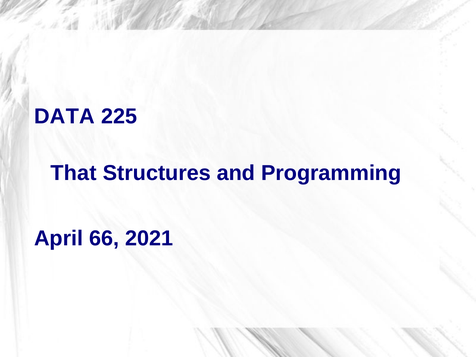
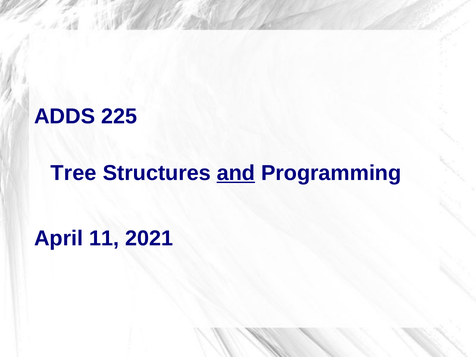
DATA: DATA -> ADDS
That: That -> Tree
and underline: none -> present
66: 66 -> 11
